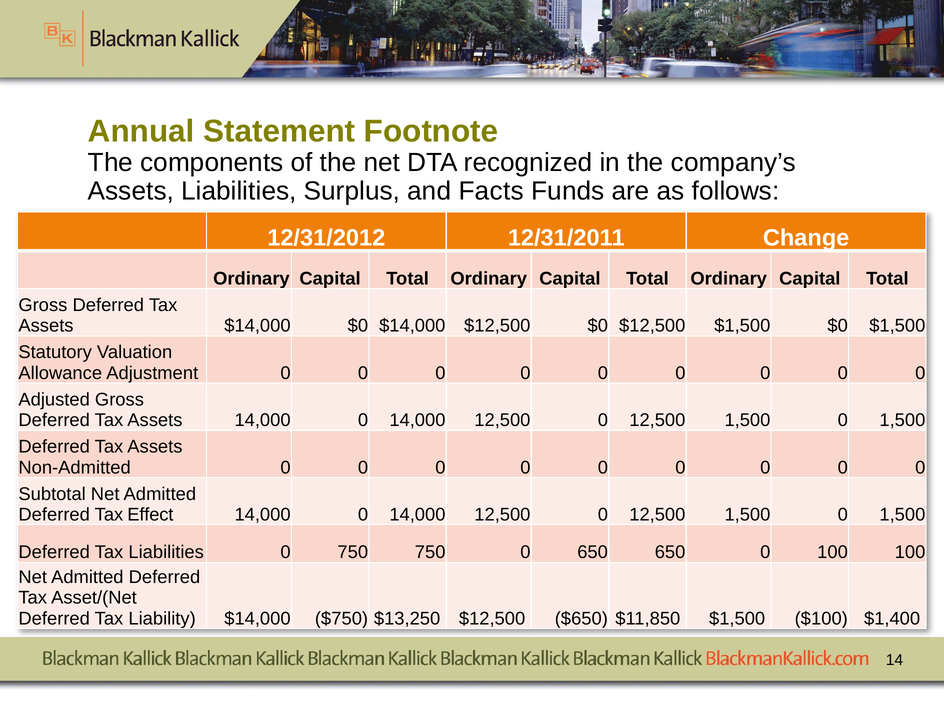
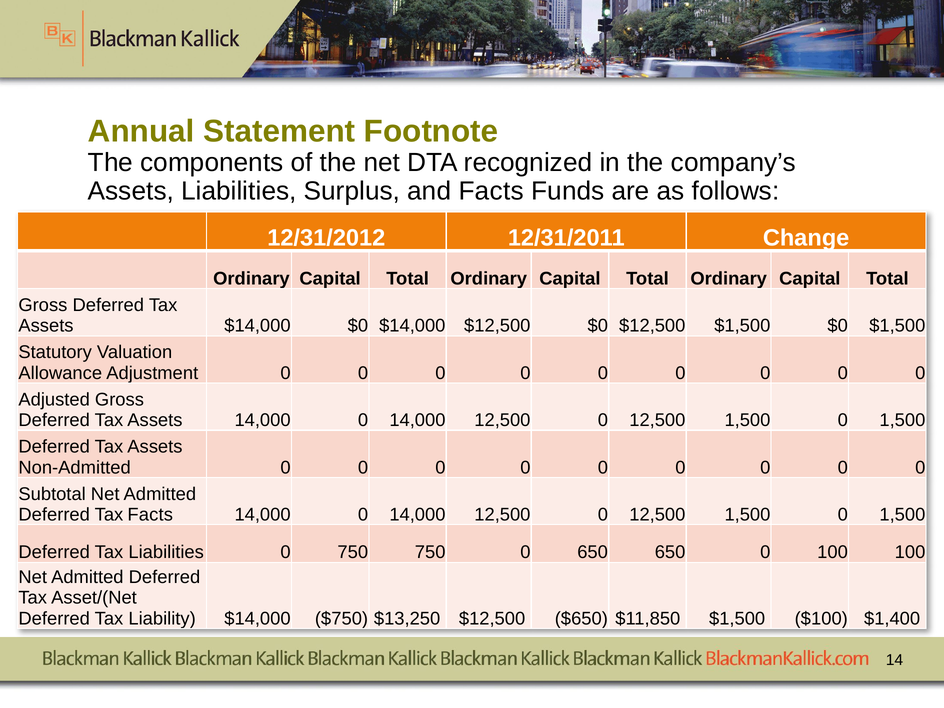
Tax Effect: Effect -> Facts
